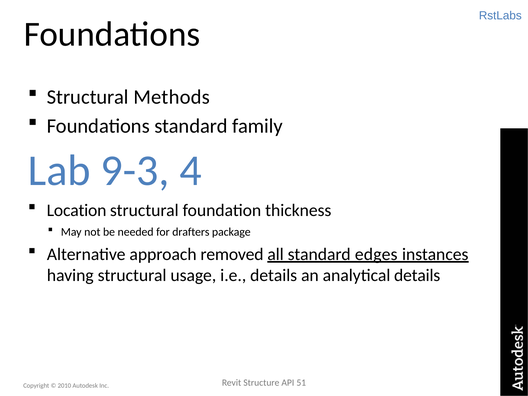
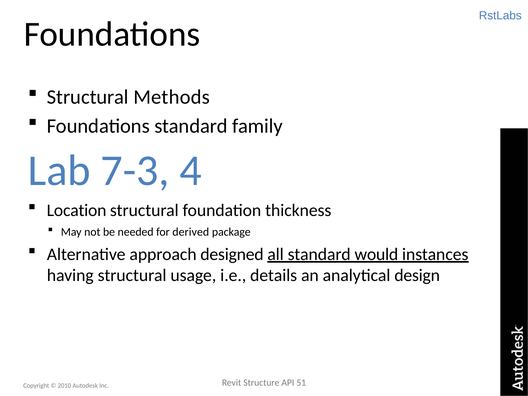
9-3: 9-3 -> 7-3
drafters: drafters -> derived
removed: removed -> designed
edges: edges -> would
analytical details: details -> design
